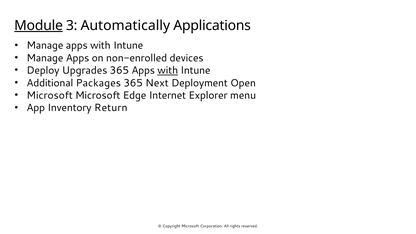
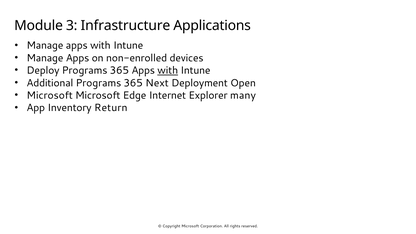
Module underline: present -> none
Automatically: Automatically -> Infrastructure
Deploy Upgrades: Upgrades -> Programs
Additional Packages: Packages -> Programs
menu: menu -> many
